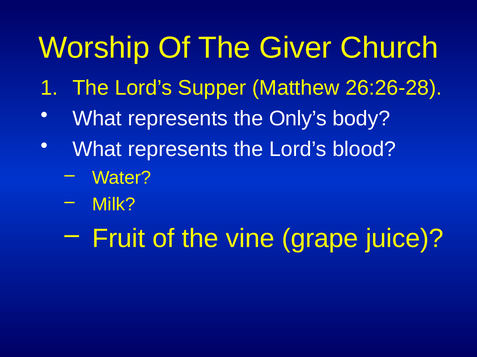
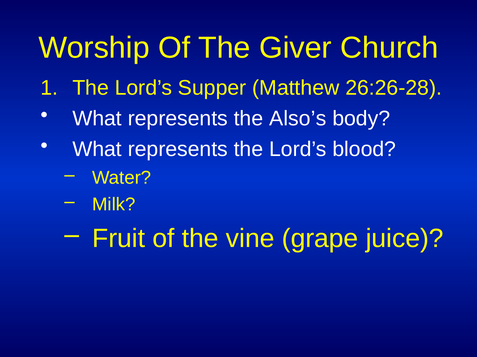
Only’s: Only’s -> Also’s
